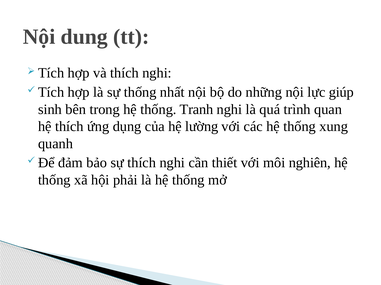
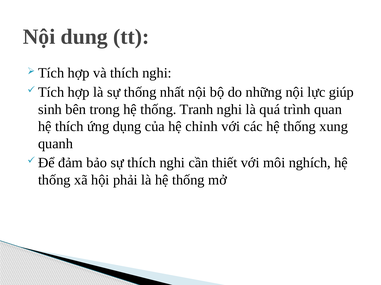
lường: lường -> chỉnh
nghiên: nghiên -> nghích
